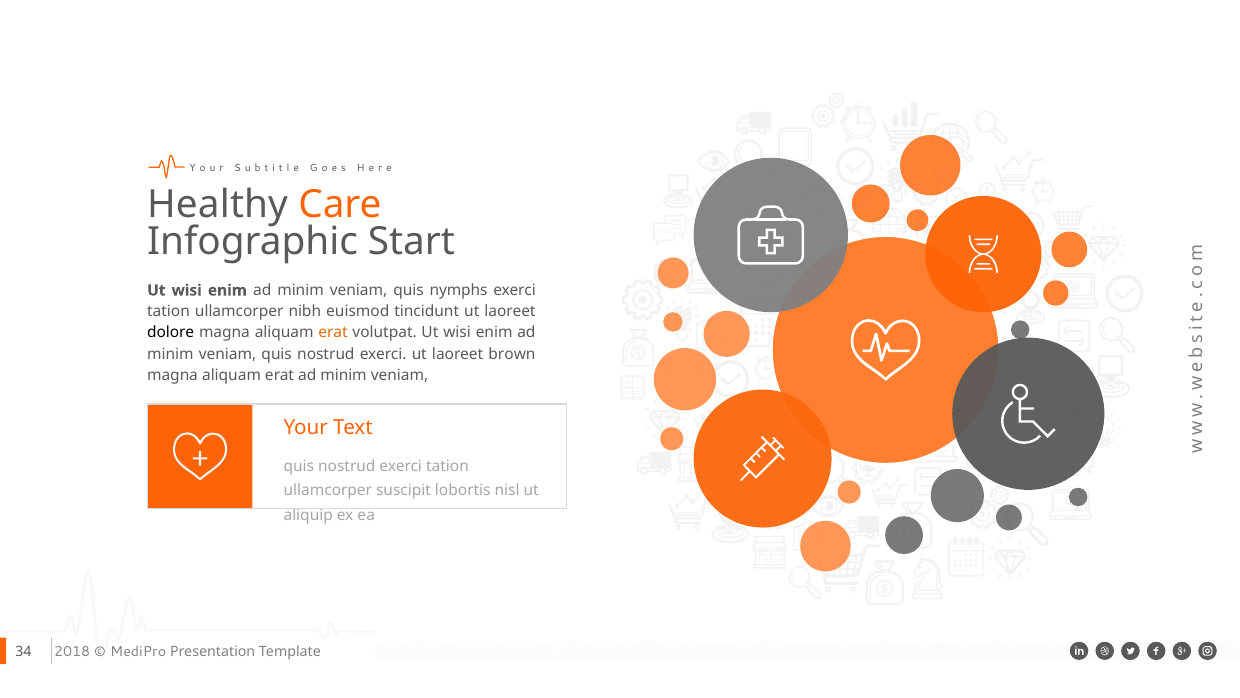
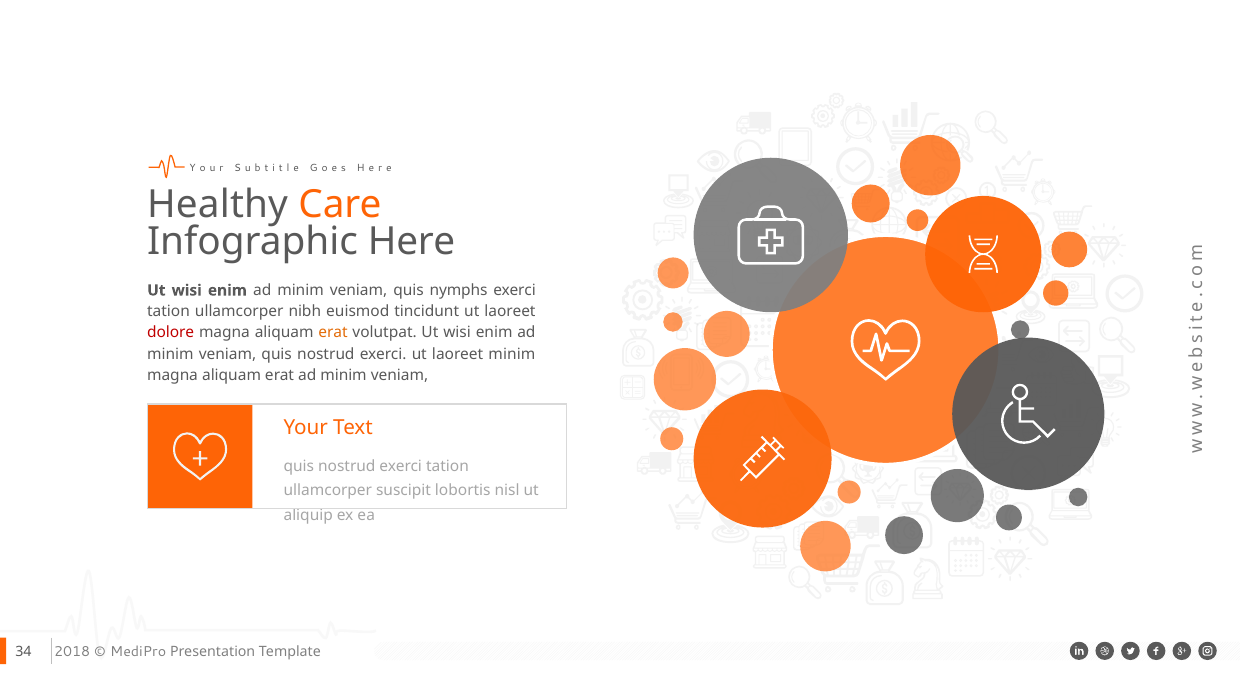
Start: Start -> Here
dolore colour: black -> red
laoreet brown: brown -> minim
